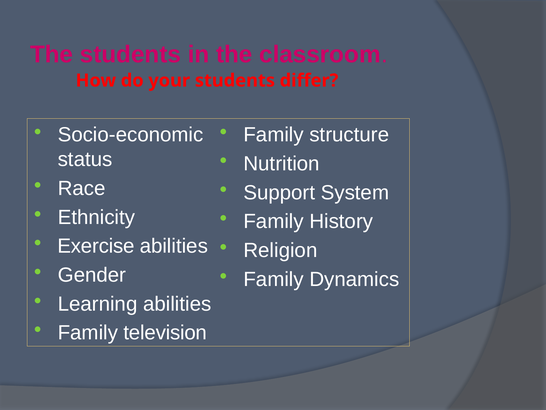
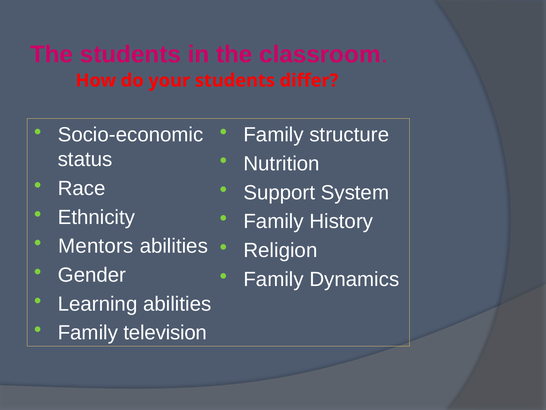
Exercise: Exercise -> Mentors
